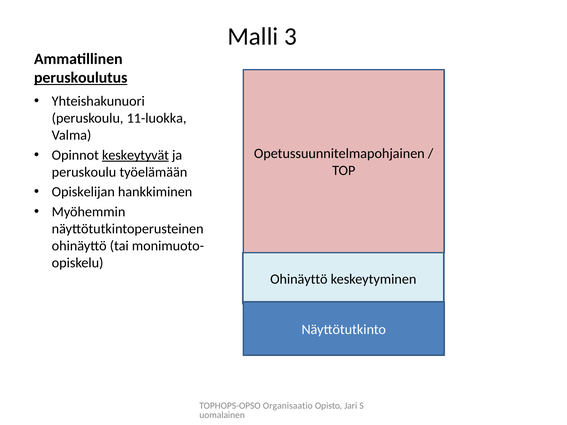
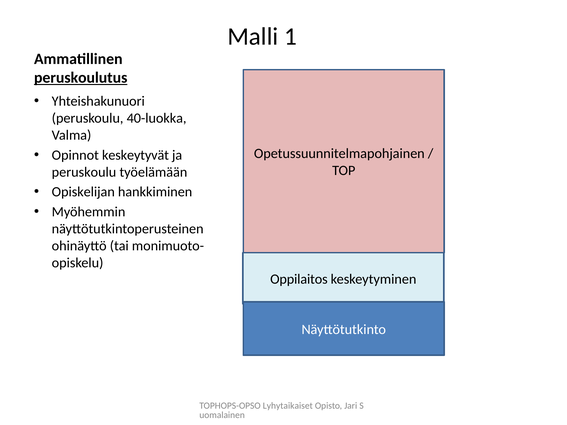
3: 3 -> 1
11-luokka: 11-luokka -> 40-luokka
keskeytyvät underline: present -> none
Ohinäyttö at (299, 279): Ohinäyttö -> Oppilaitos
Organisaatio: Organisaatio -> Lyhytaikaiset
